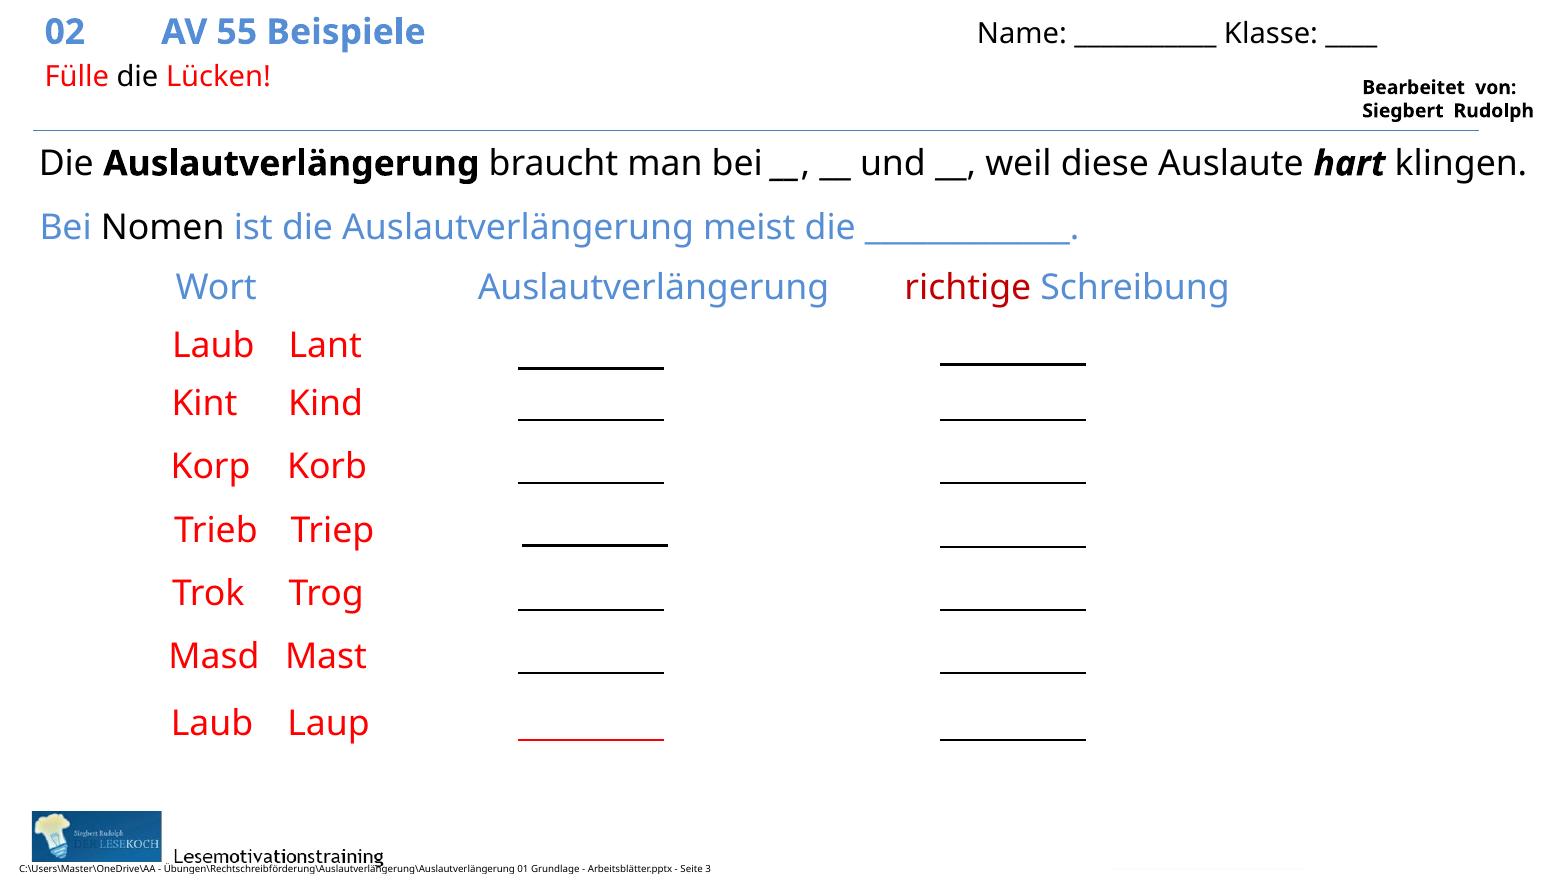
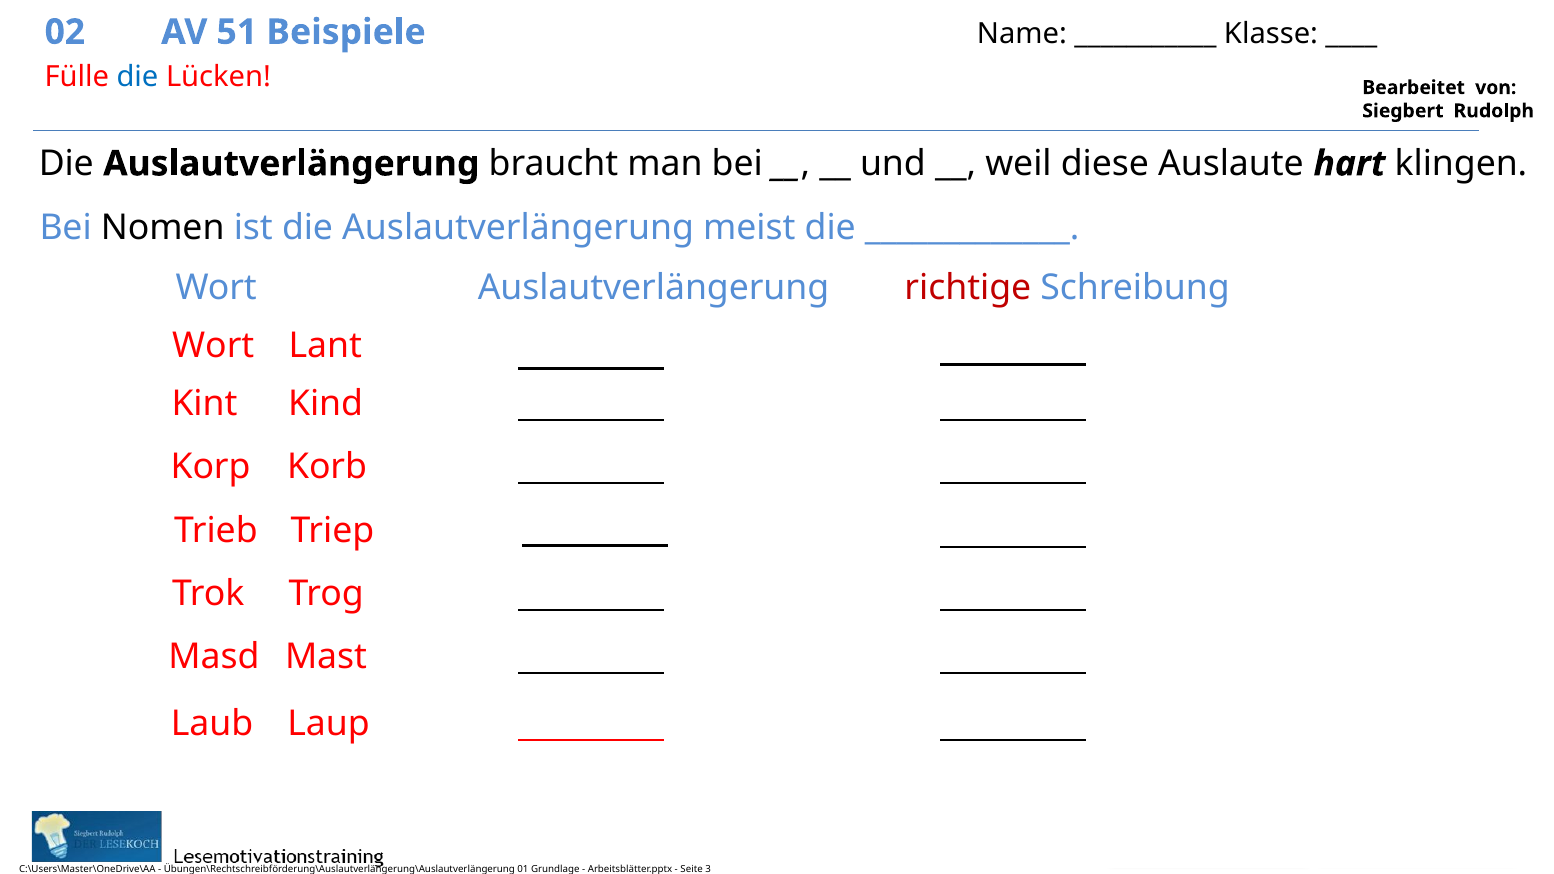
55: 55 -> 51
die at (137, 77) colour: black -> blue
Laub at (213, 346): Laub -> Wort
